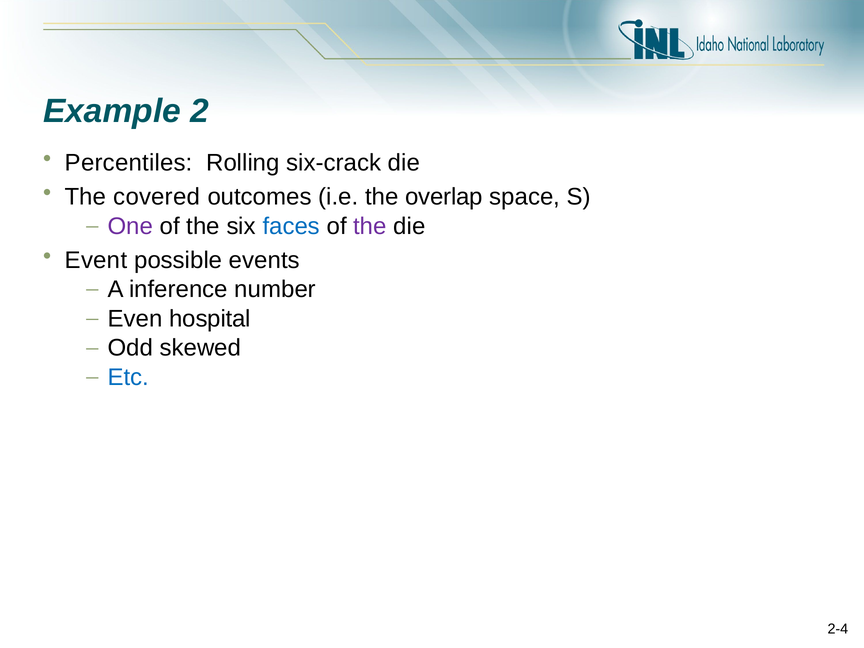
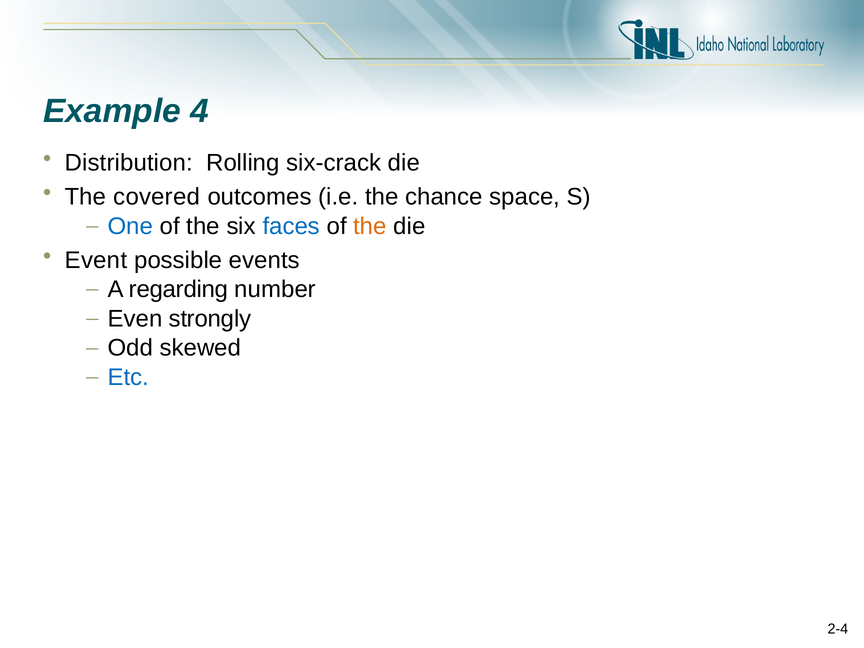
2: 2 -> 4
Percentiles: Percentiles -> Distribution
overlap: overlap -> chance
One colour: purple -> blue
the at (370, 226) colour: purple -> orange
inference: inference -> regarding
hospital: hospital -> strongly
